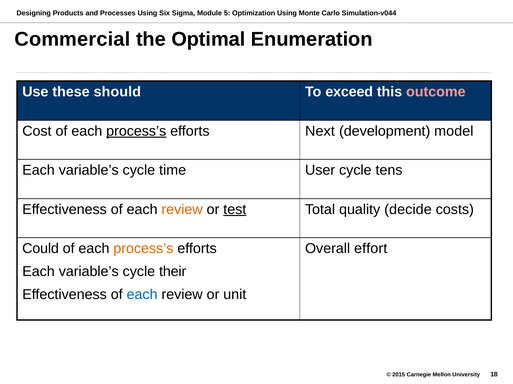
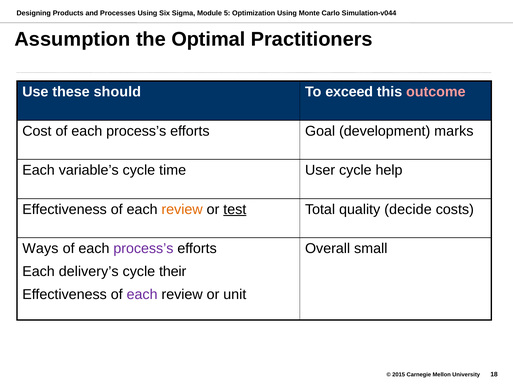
Commercial: Commercial -> Assumption
Enumeration: Enumeration -> Practitioners
process’s at (136, 131) underline: present -> none
Next: Next -> Goal
model: model -> marks
tens: tens -> help
Could: Could -> Ways
process’s at (143, 249) colour: orange -> purple
effort: effort -> small
variable’s at (89, 272): variable’s -> delivery’s
each at (142, 295) colour: blue -> purple
